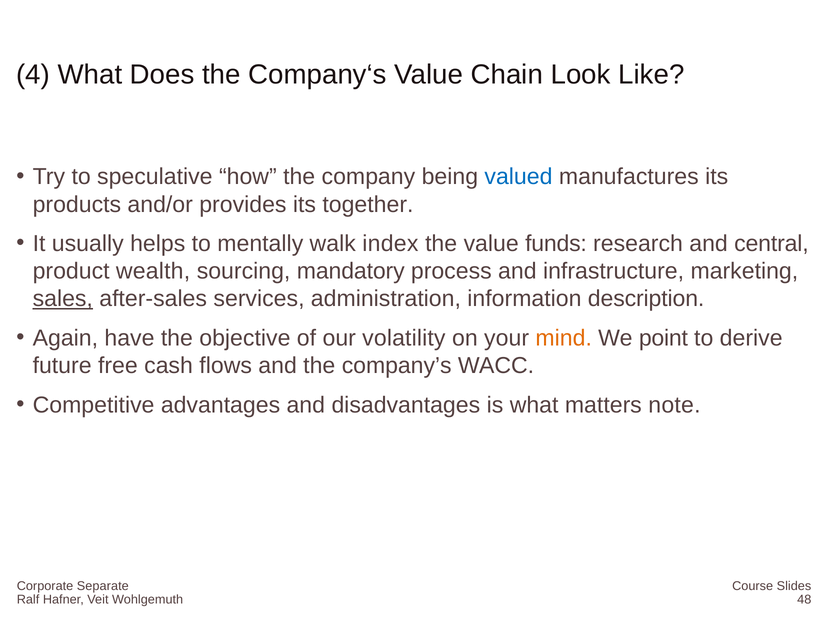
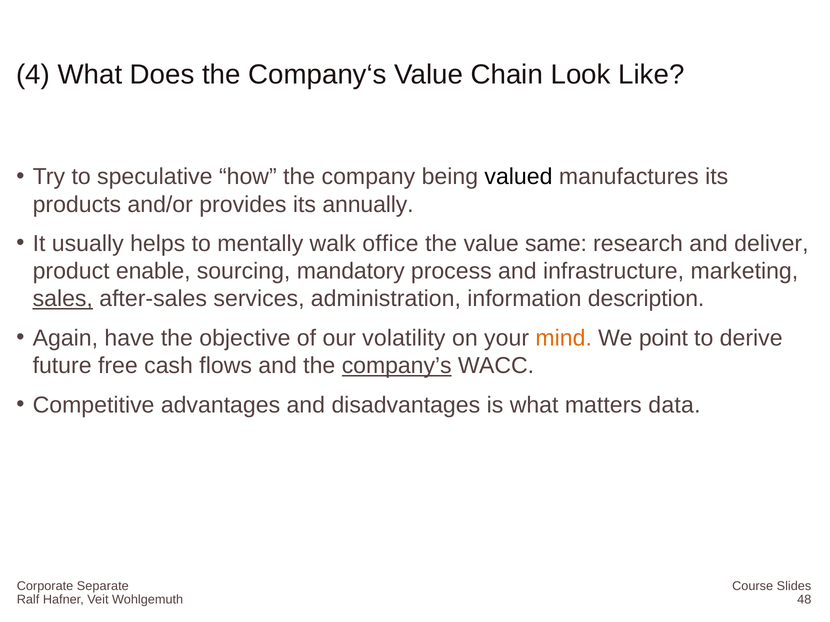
valued colour: blue -> black
together: together -> annually
index: index -> office
funds: funds -> same
central: central -> deliver
wealth: wealth -> enable
company’s underline: none -> present
note: note -> data
